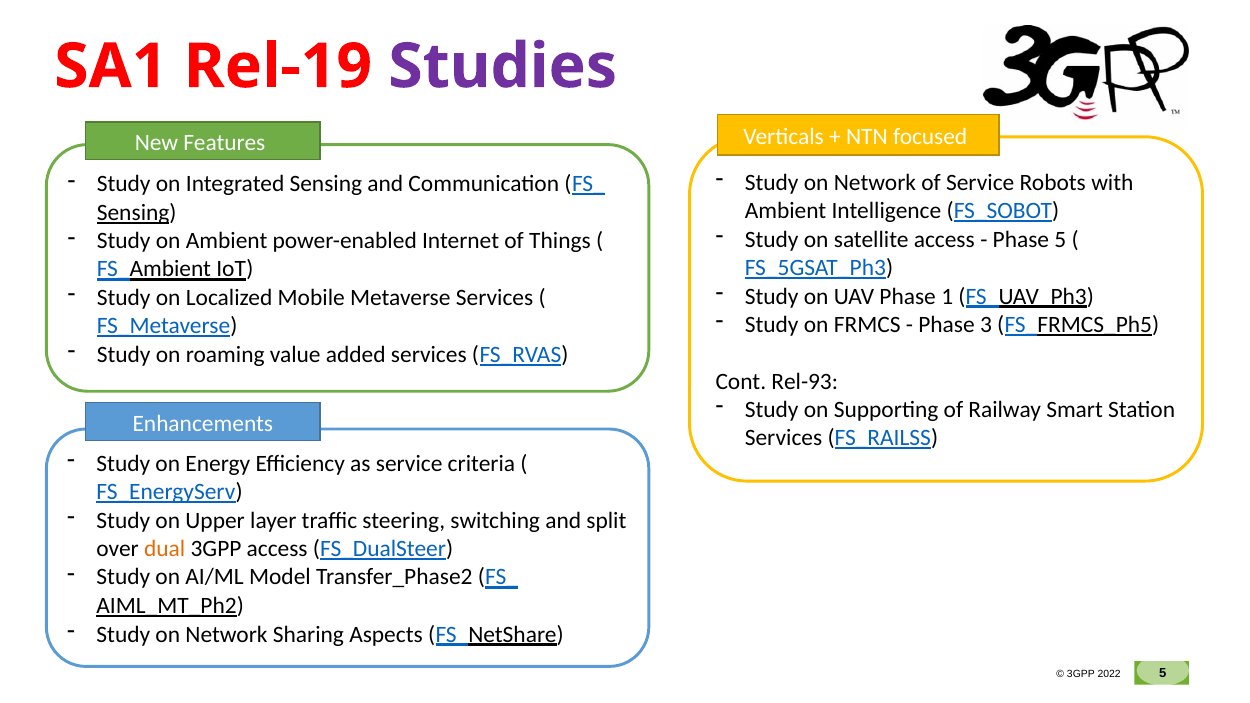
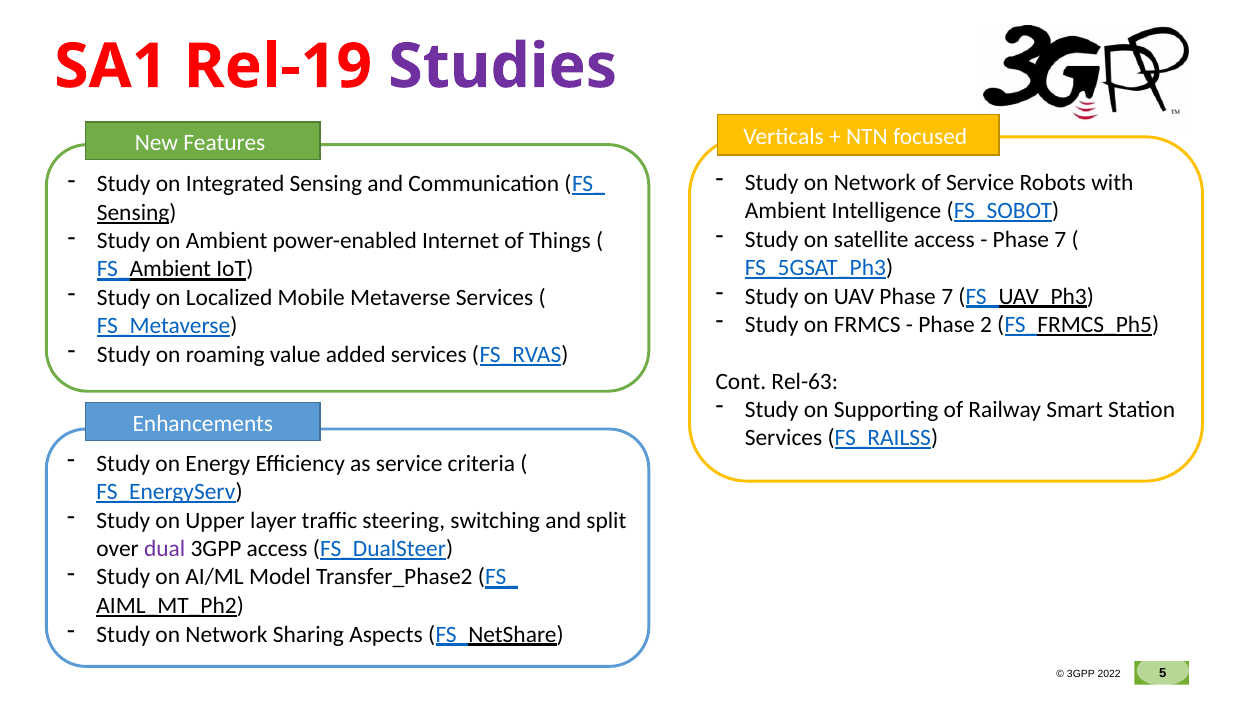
5 at (1060, 240): 5 -> 7
UAV Phase 1: 1 -> 7
3: 3 -> 2
Rel-93: Rel-93 -> Rel-63
dual colour: orange -> purple
